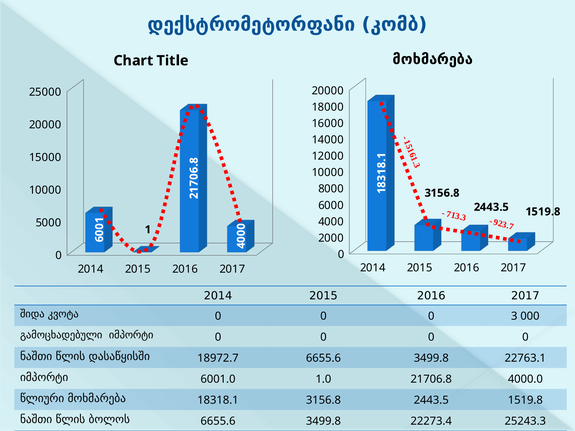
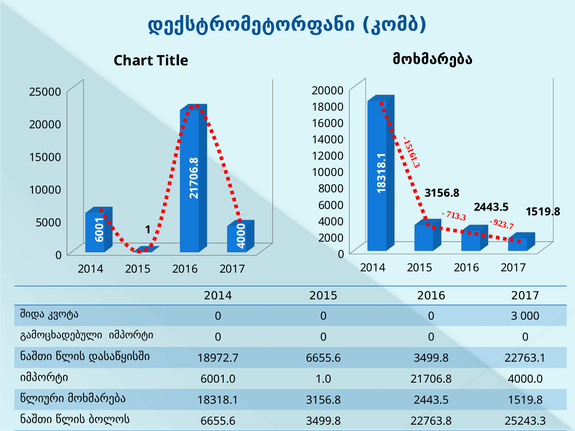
22273.4: 22273.4 -> 22763.8
